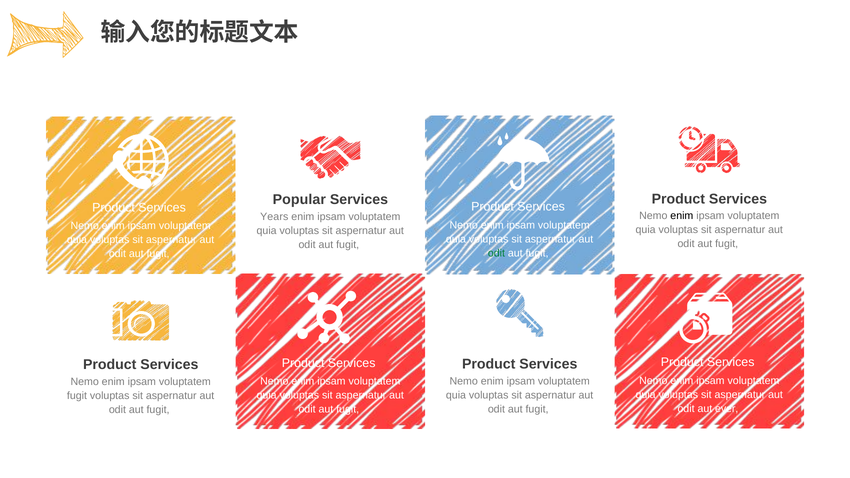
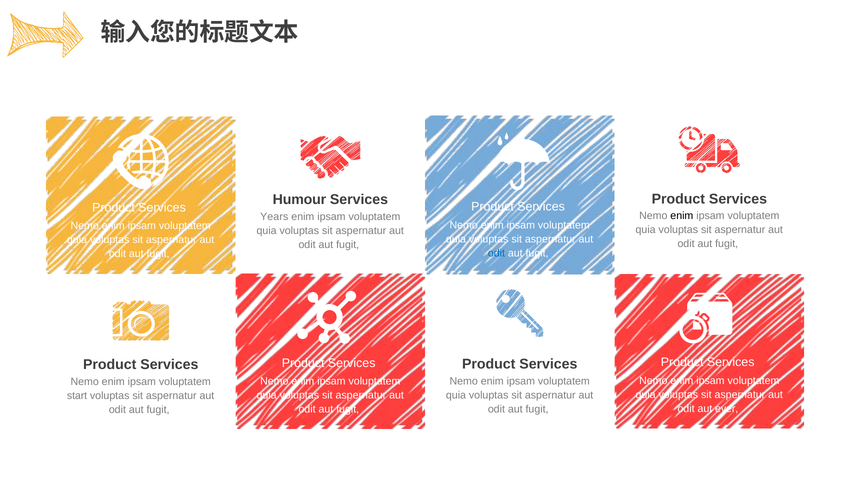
Popular: Popular -> Humour
odit at (496, 253) colour: green -> blue
fugit at (77, 396): fugit -> start
